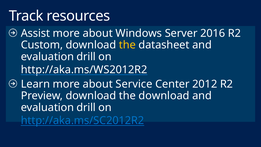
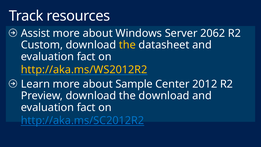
2016: 2016 -> 2062
drill at (86, 57): drill -> fact
http://aka.ms/WS2012R2 colour: white -> yellow
Service: Service -> Sample
drill at (86, 107): drill -> fact
